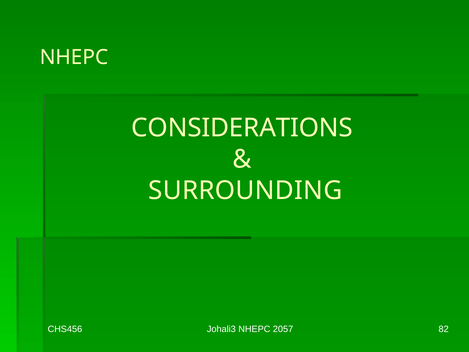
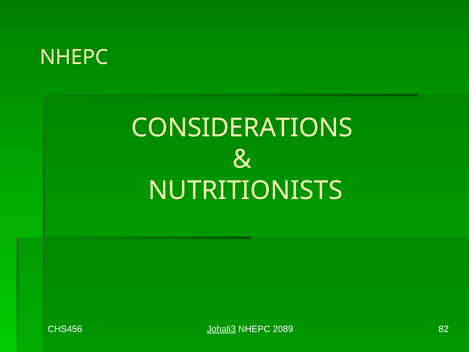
SURROUNDING: SURROUNDING -> NUTRITIONISTS
Johali3 underline: none -> present
2057: 2057 -> 2089
